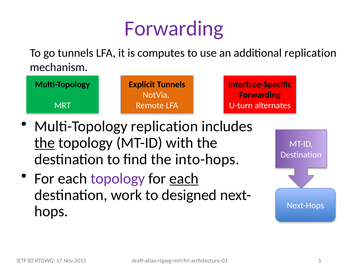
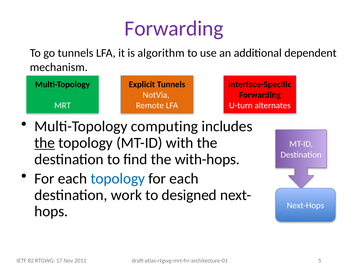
computes: computes -> algorithm
additional replication: replication -> dependent
Multi-Topology replication: replication -> computing
into-hops: into-hops -> with-hops
topology at (118, 178) colour: purple -> blue
each at (184, 178) underline: present -> none
